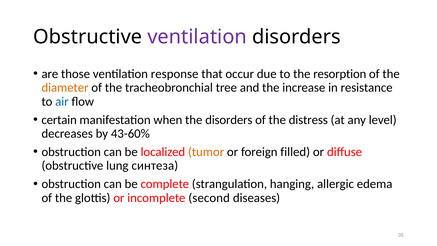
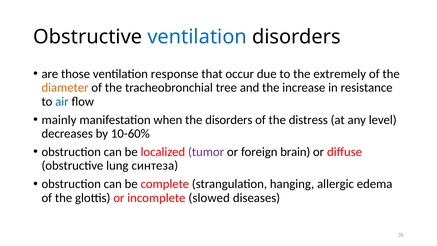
ventilation at (197, 37) colour: purple -> blue
resorption: resorption -> extremely
certain: certain -> mainly
43-60%: 43-60% -> 10-60%
tumor colour: orange -> purple
filled: filled -> brain
second: second -> slowed
